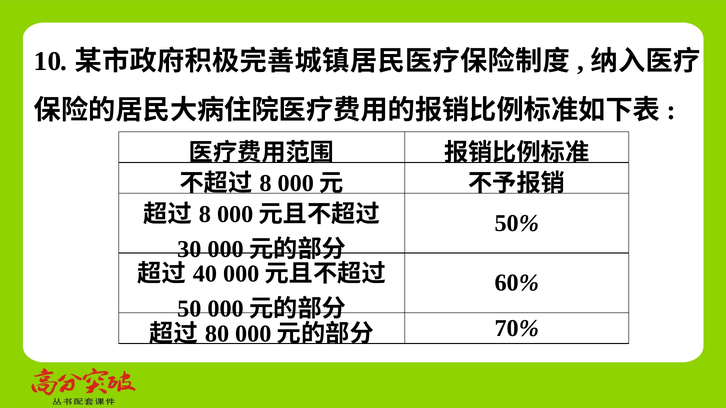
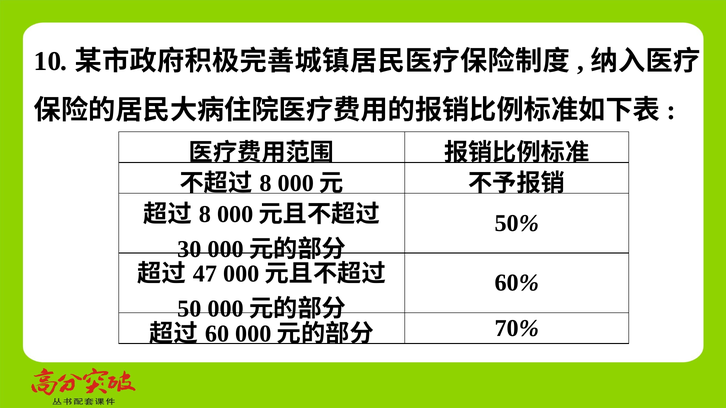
40: 40 -> 47
80: 80 -> 60
